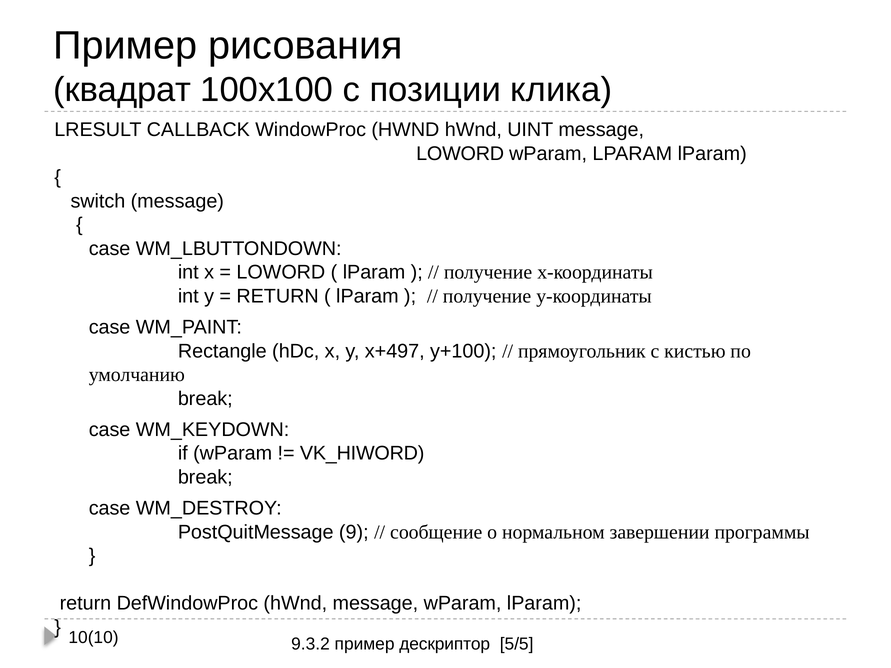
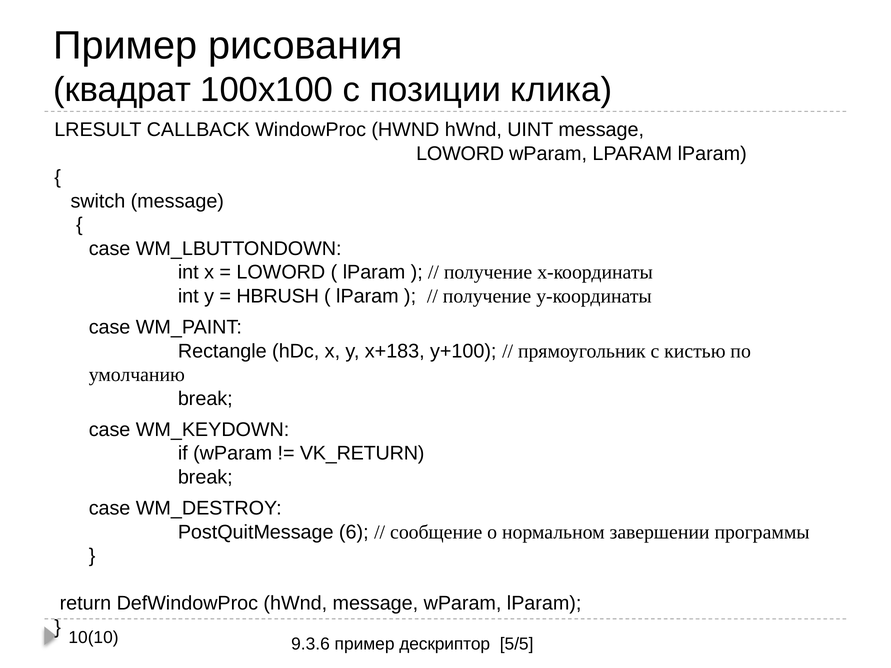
RETURN at (278, 296): RETURN -> HBRUSH
x+497: x+497 -> x+183
VK_HIWORD: VK_HIWORD -> VK_RETURN
9: 9 -> 6
9.3.2: 9.3.2 -> 9.3.6
